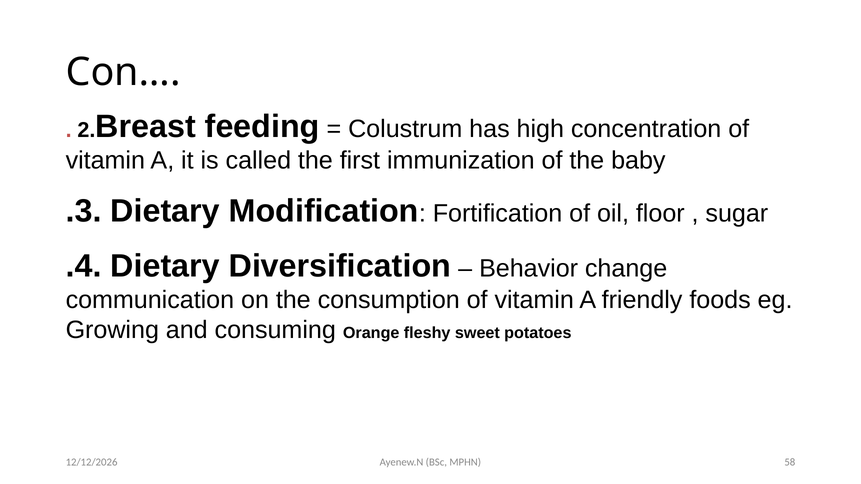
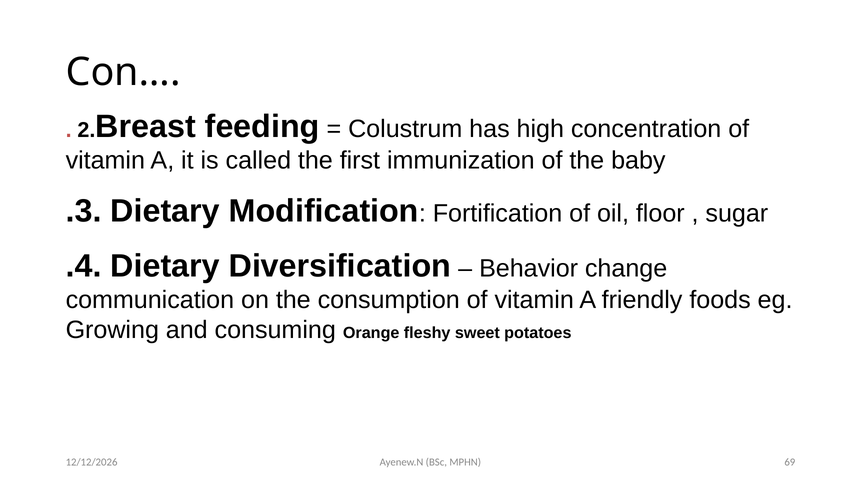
58: 58 -> 69
